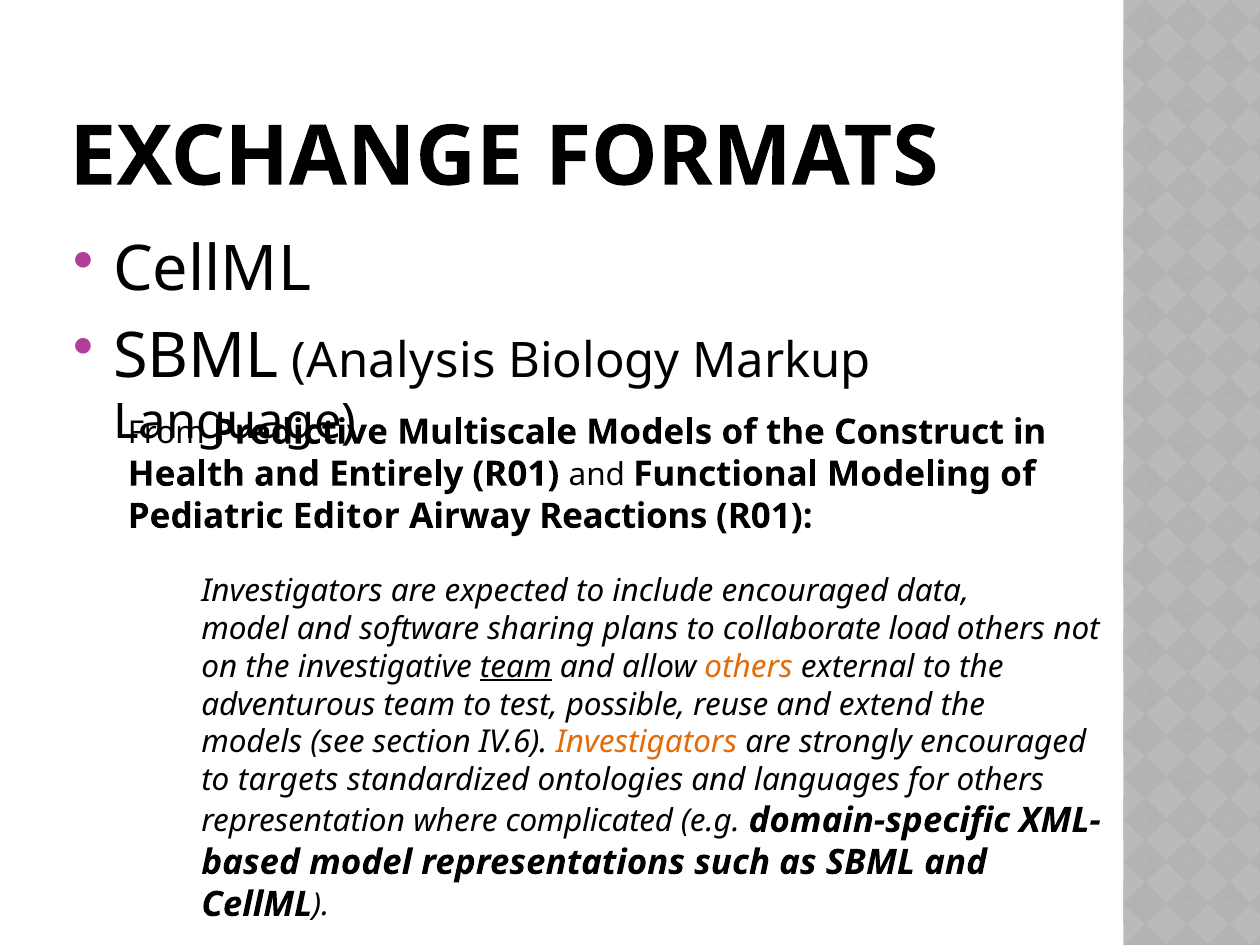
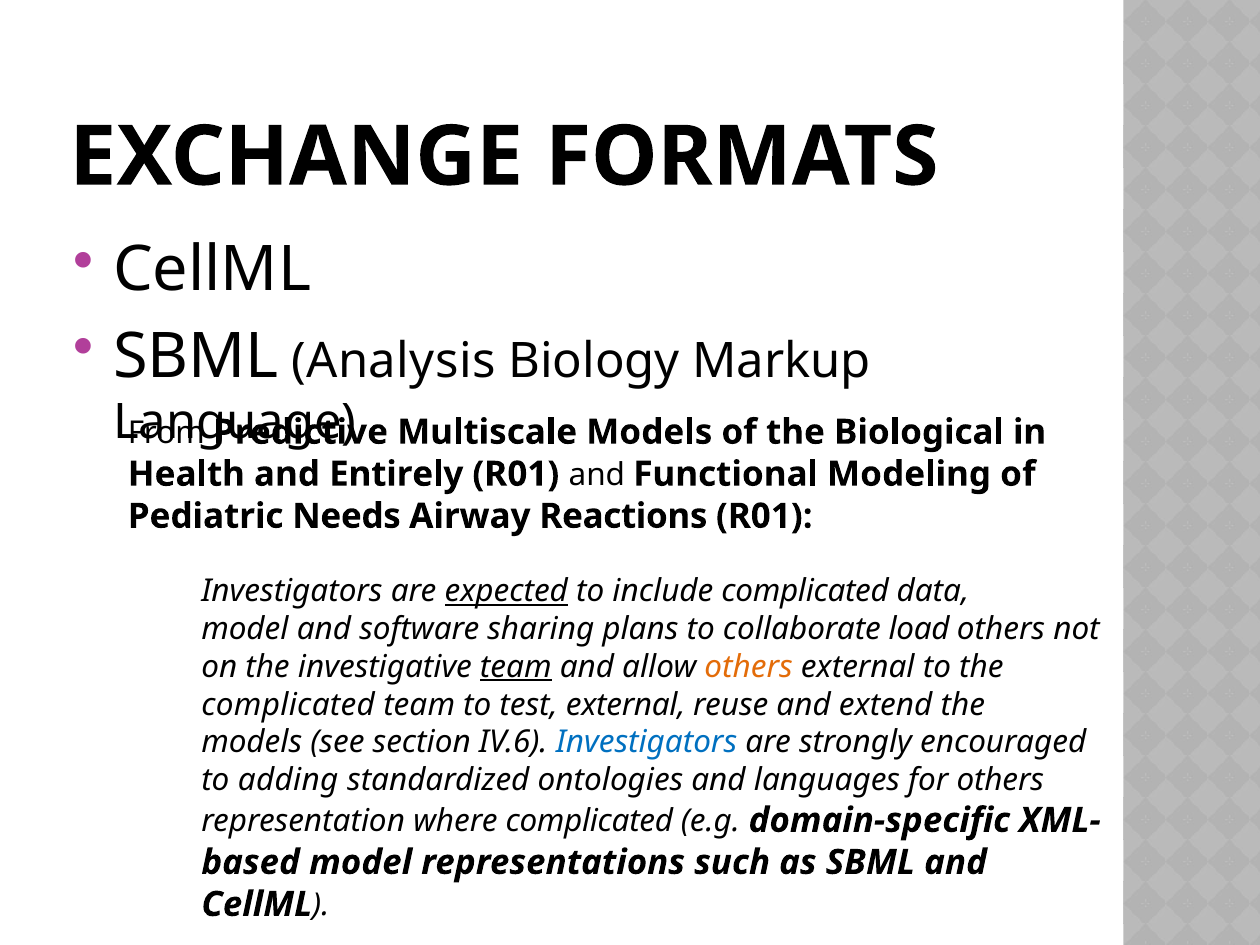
Construct: Construct -> Biological
Editor: Editor -> Needs
expected underline: none -> present
include encouraged: encouraged -> complicated
adventurous at (288, 705): adventurous -> complicated
test possible: possible -> external
Investigators at (646, 742) colour: orange -> blue
targets: targets -> adding
